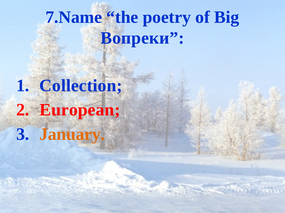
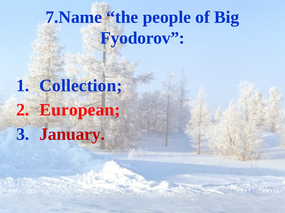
poetry: poetry -> people
Вопреки: Вопреки -> Fyodorov
January colour: orange -> red
